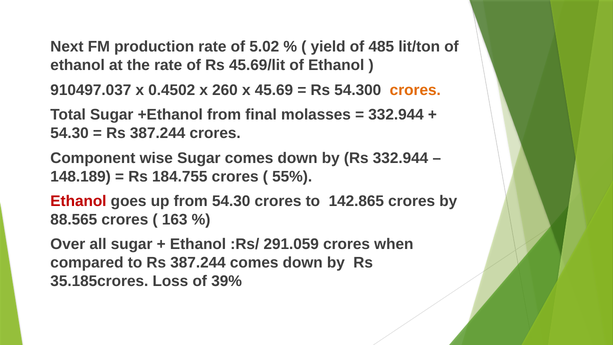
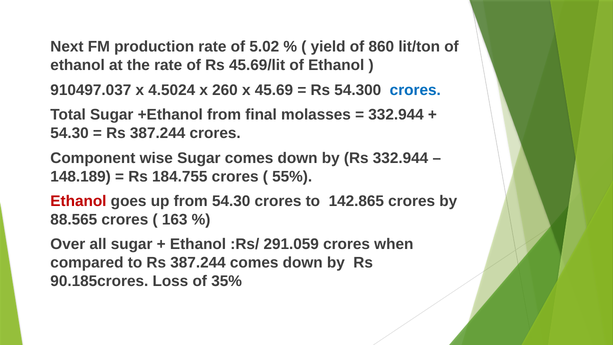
485: 485 -> 860
0.4502: 0.4502 -> 4.5024
crores at (415, 90) colour: orange -> blue
35.185crores: 35.185crores -> 90.185crores
39%: 39% -> 35%
